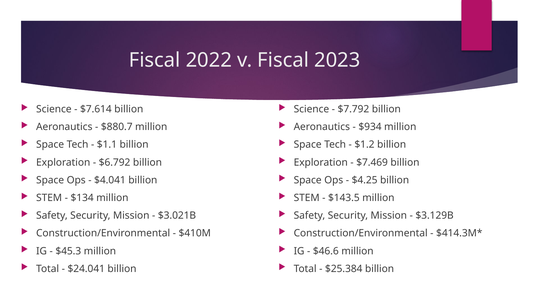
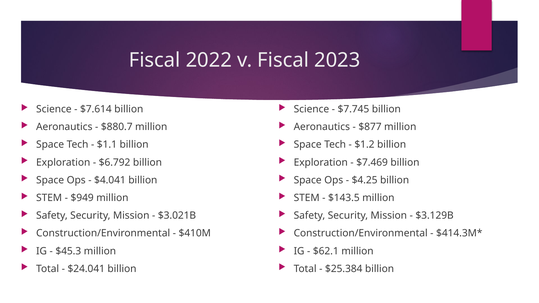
$7.792: $7.792 -> $7.745
$934: $934 -> $877
$134: $134 -> $949
$46.6: $46.6 -> $62.1
